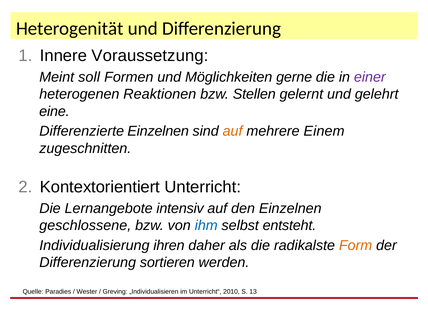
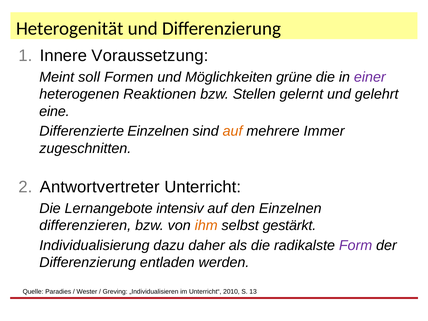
gerne: gerne -> grüne
Einem: Einem -> Immer
Kontextorientiert: Kontextorientiert -> Antwortvertreter
geschlossene: geschlossene -> differenzieren
ihm colour: blue -> orange
entsteht: entsteht -> gestärkt
ihren: ihren -> dazu
Form colour: orange -> purple
sortieren: sortieren -> entladen
